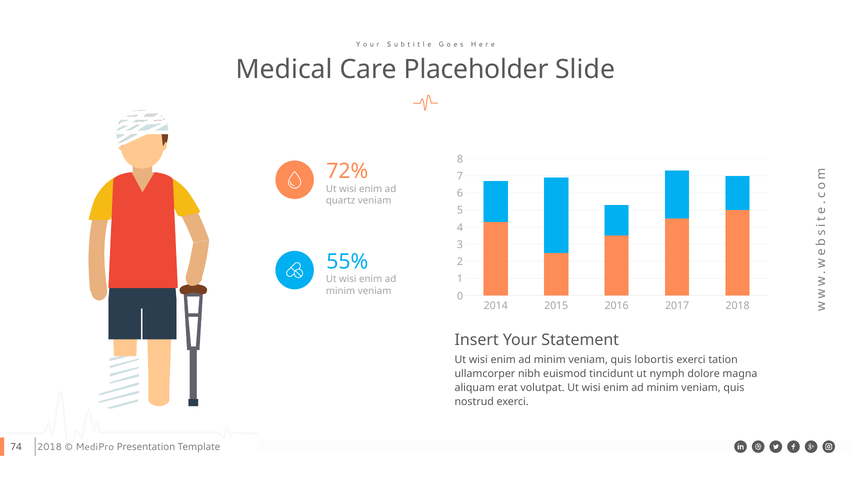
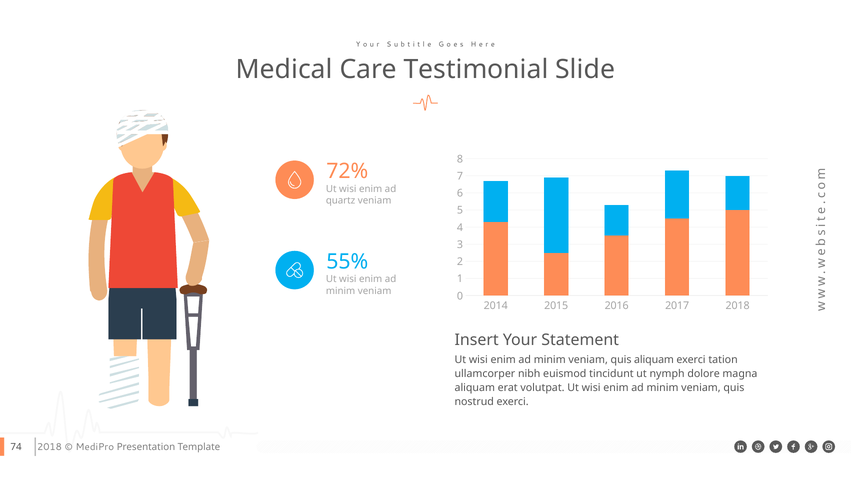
Placeholder: Placeholder -> Testimonial
quis lobortis: lobortis -> aliquam
